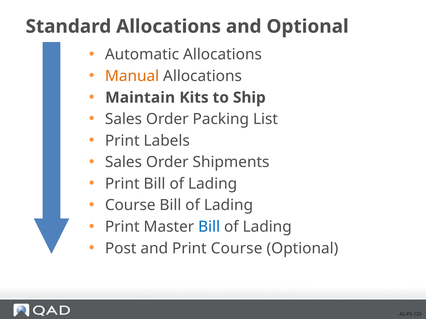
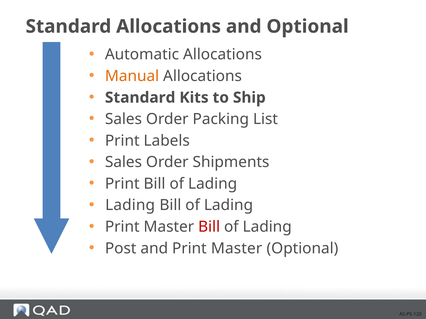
Maintain at (140, 98): Maintain -> Standard
Course at (130, 206): Course -> Lading
Bill at (209, 227) colour: blue -> red
and Print Course: Course -> Master
